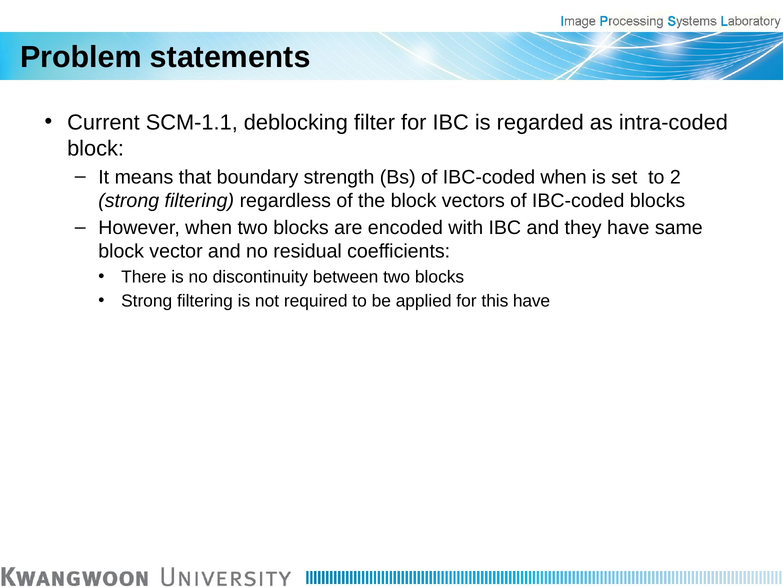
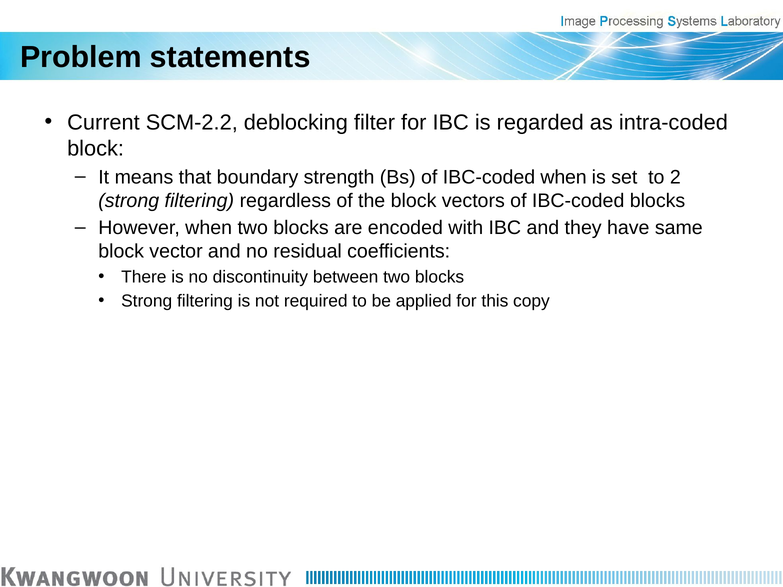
SCM-1.1: SCM-1.1 -> SCM-2.2
this have: have -> copy
